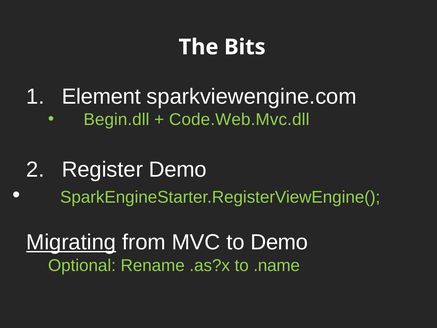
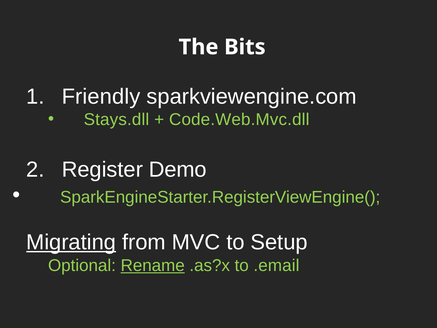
Element: Element -> Friendly
Begin.dll: Begin.dll -> Stays.dll
to Demo: Demo -> Setup
Rename underline: none -> present
.name: .name -> .email
